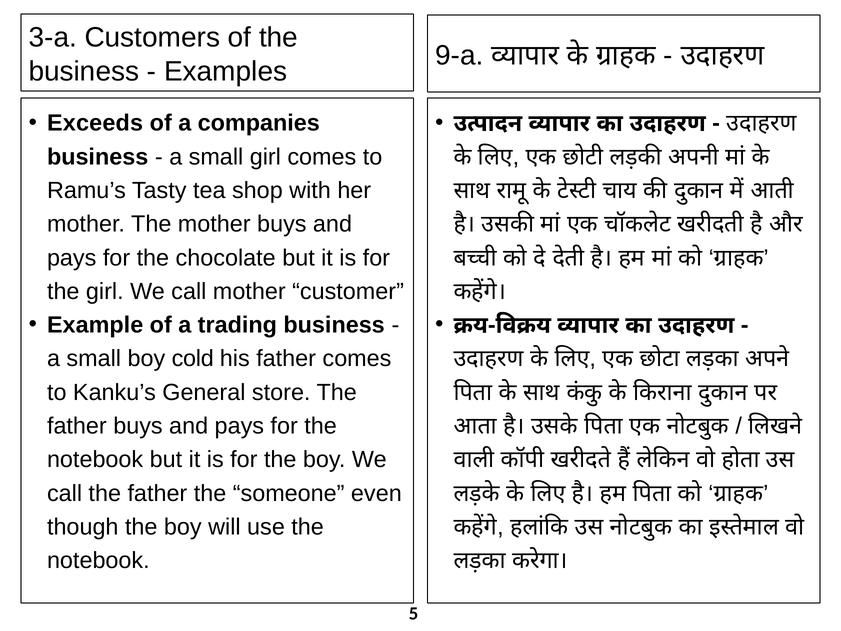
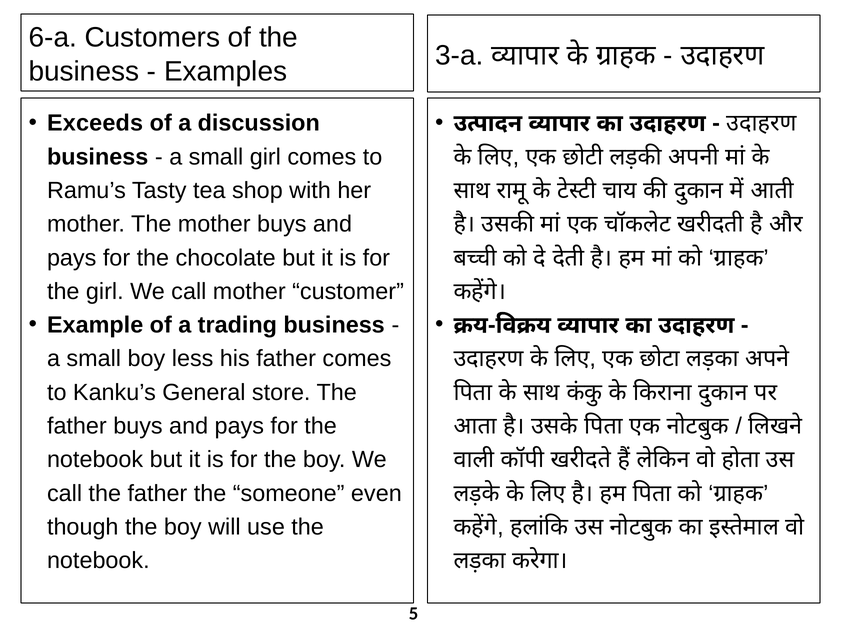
3-a: 3-a -> 6-a
9-a: 9-a -> 3-a
companies: companies -> discussion
cold: cold -> less
